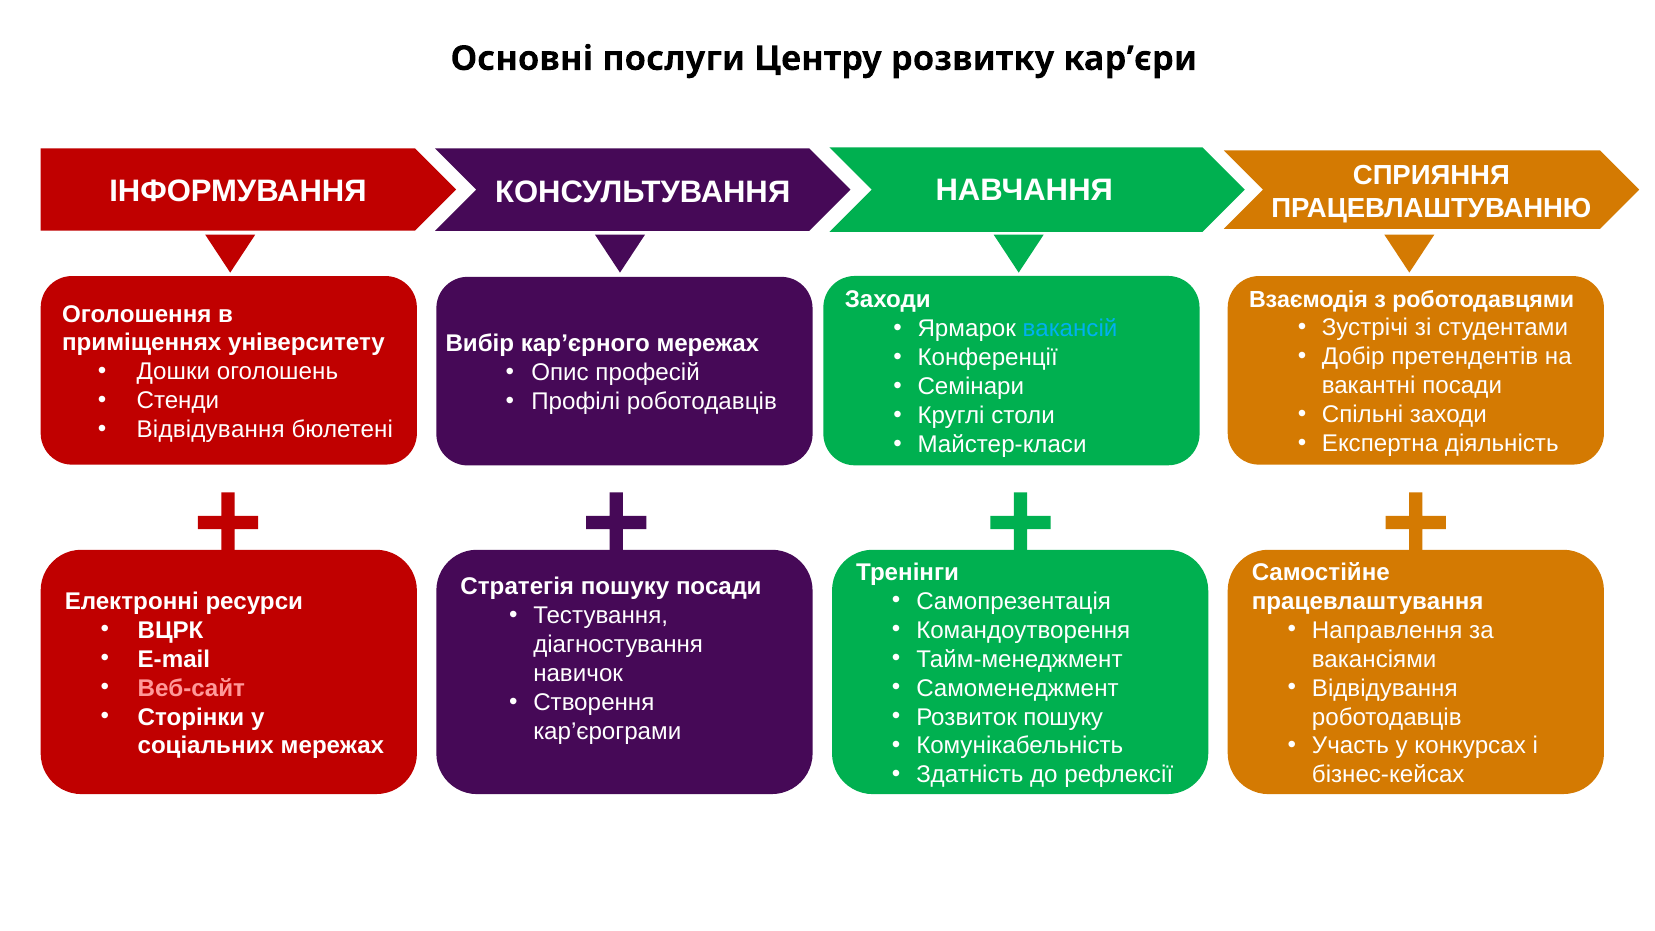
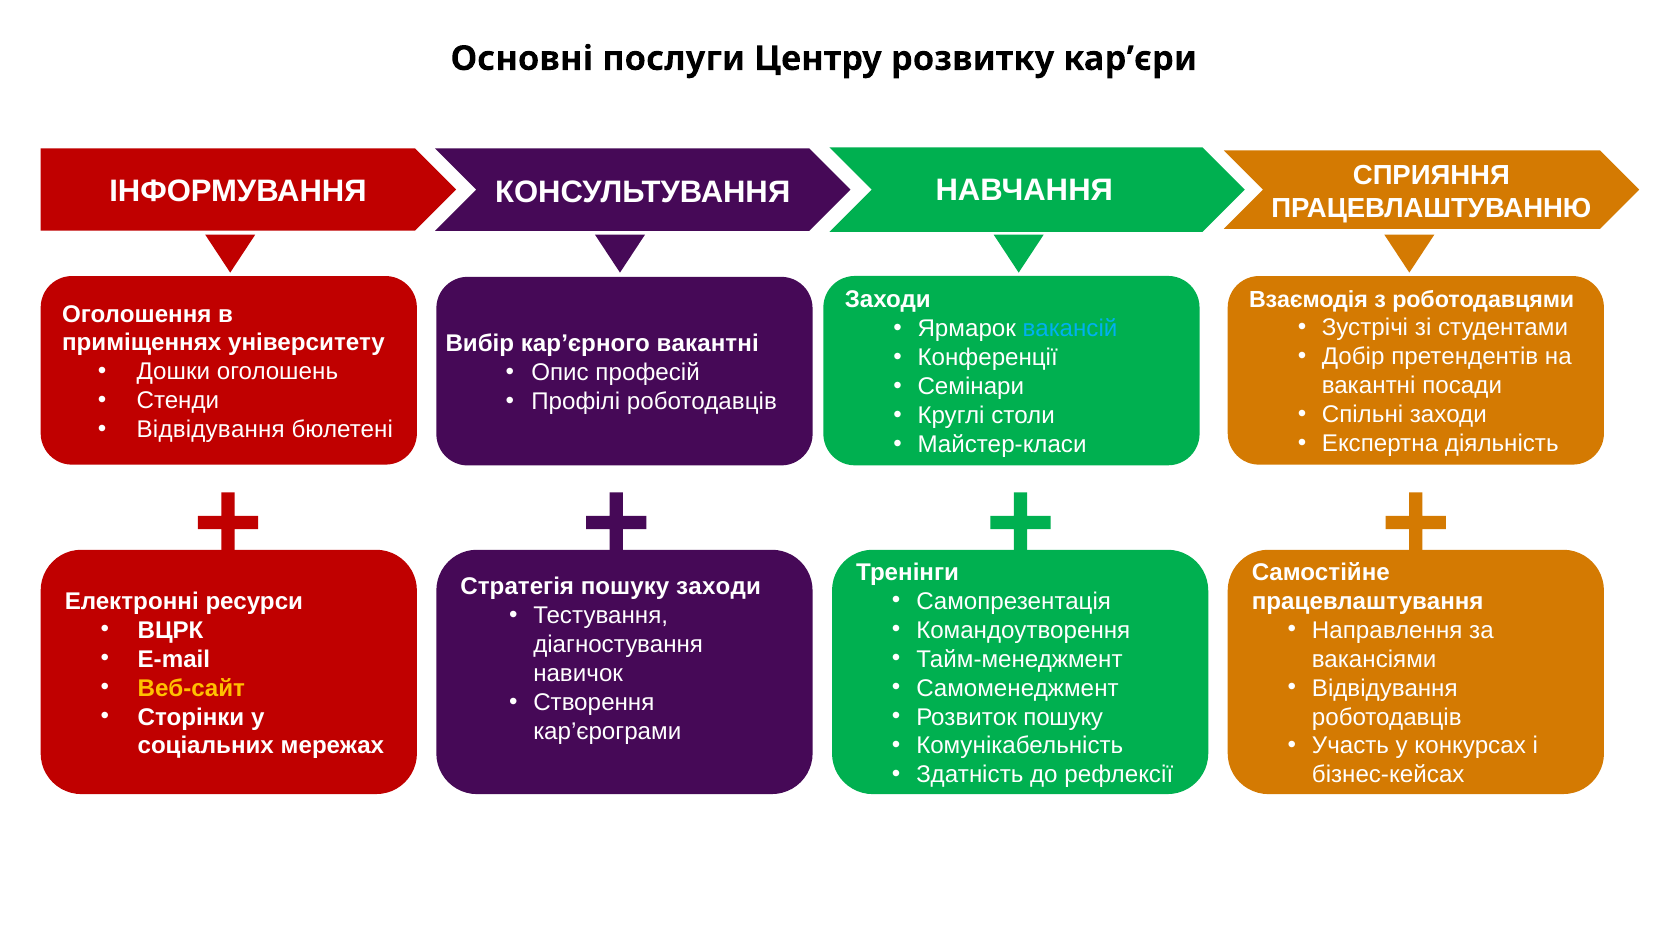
кар’єрного мережах: мережах -> вакантні
посади at (719, 587): посади -> заходи
Веб-сайт colour: pink -> yellow
